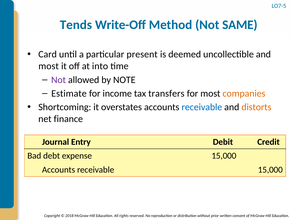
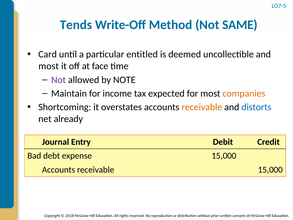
present: present -> entitled
into: into -> face
Estimate: Estimate -> Maintain
transfers: transfers -> expected
receivable at (202, 107) colour: blue -> orange
distorts colour: orange -> blue
finance: finance -> already
